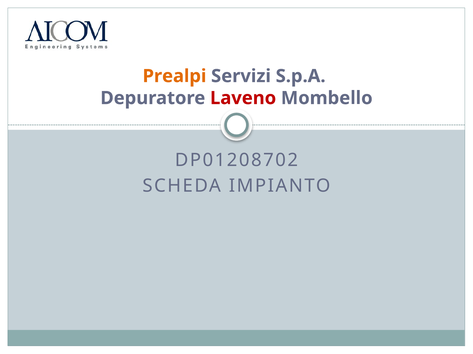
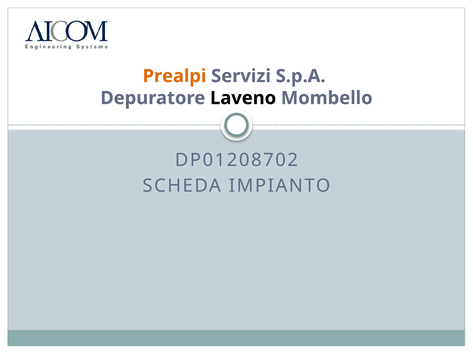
Laveno colour: red -> black
